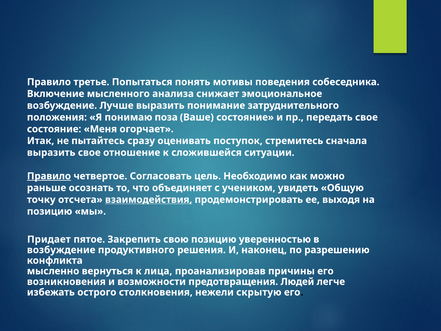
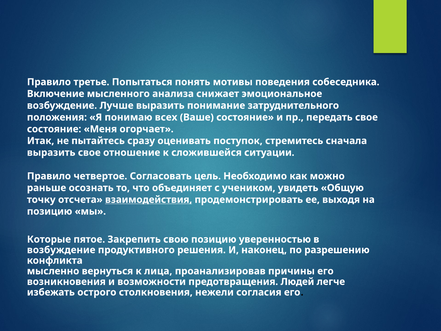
поза: поза -> всех
Правило at (49, 176) underline: present -> none
Придает: Придает -> Которые
скрытую: скрытую -> согласия
